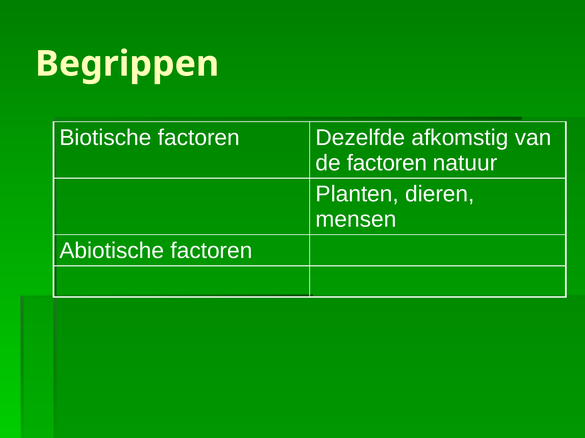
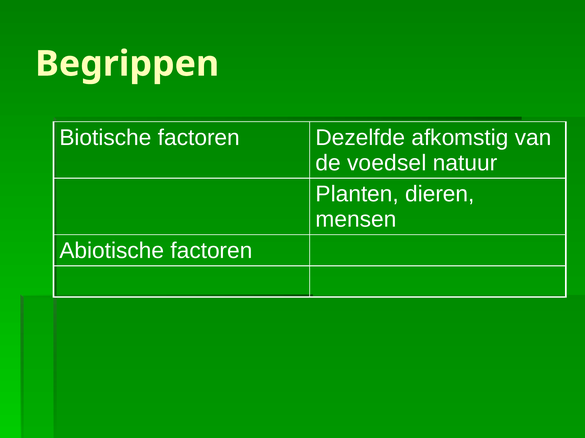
de factoren: factoren -> voedsel
